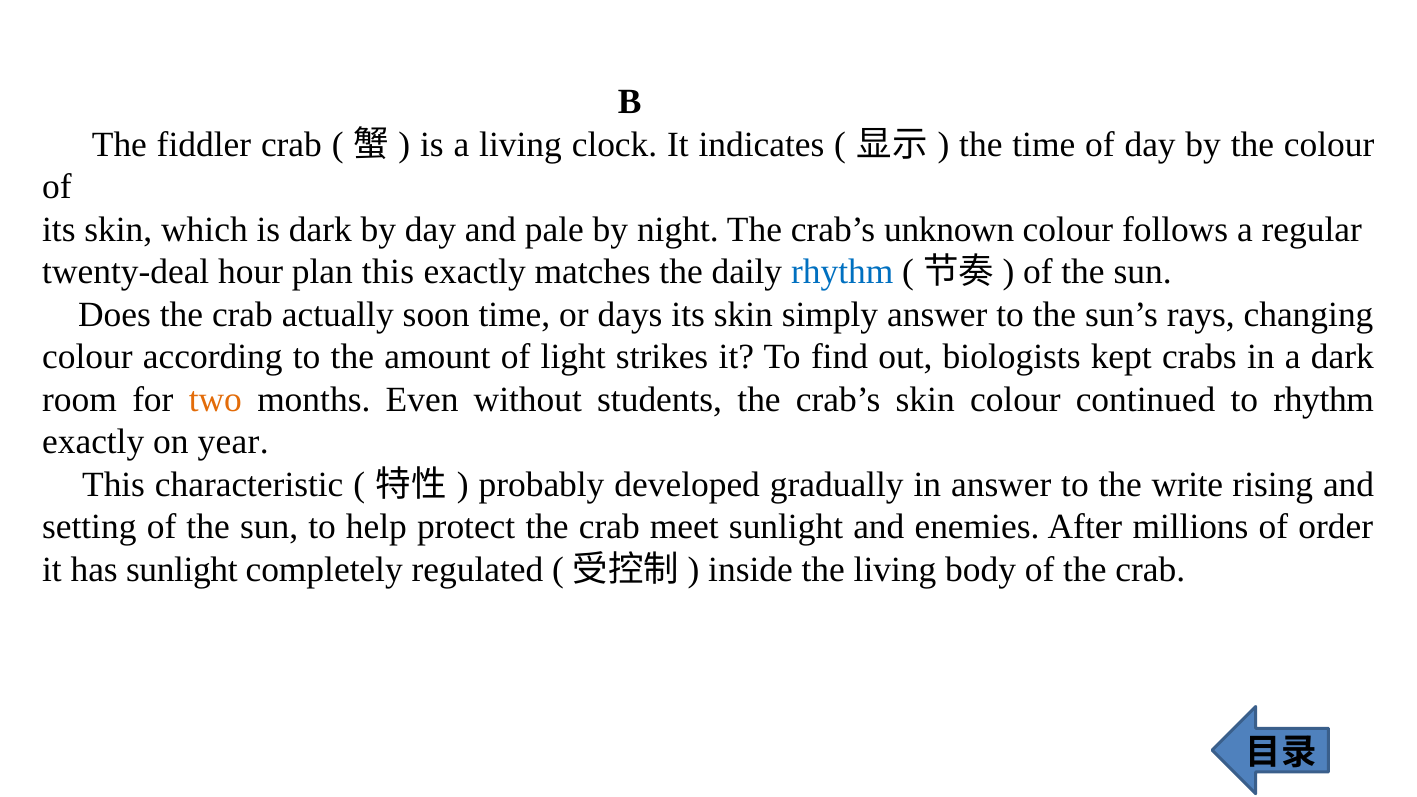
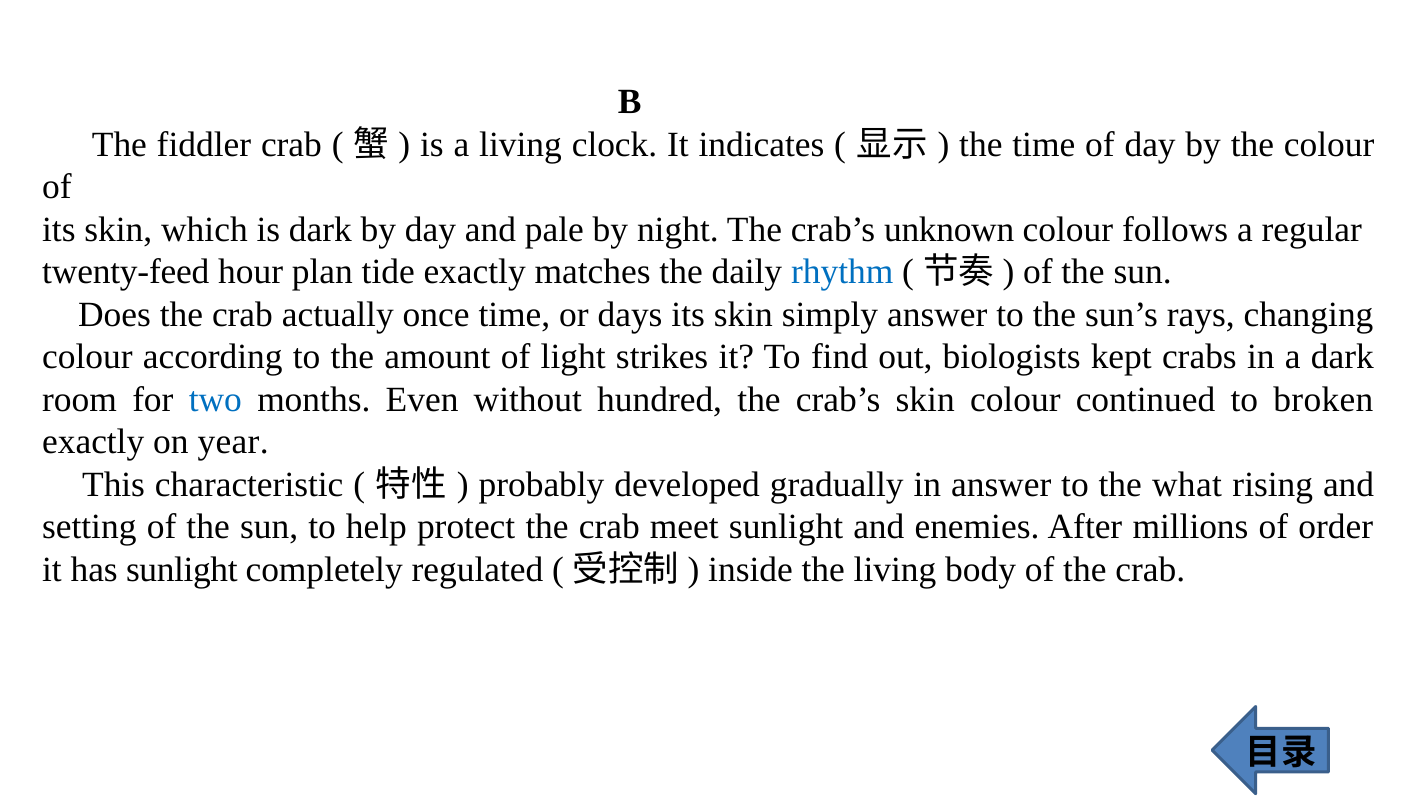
twenty-deal: twenty-deal -> twenty-feed
plan this: this -> tide
soon: soon -> once
two colour: orange -> blue
students: students -> hundred
to rhythm: rhythm -> broken
write: write -> what
